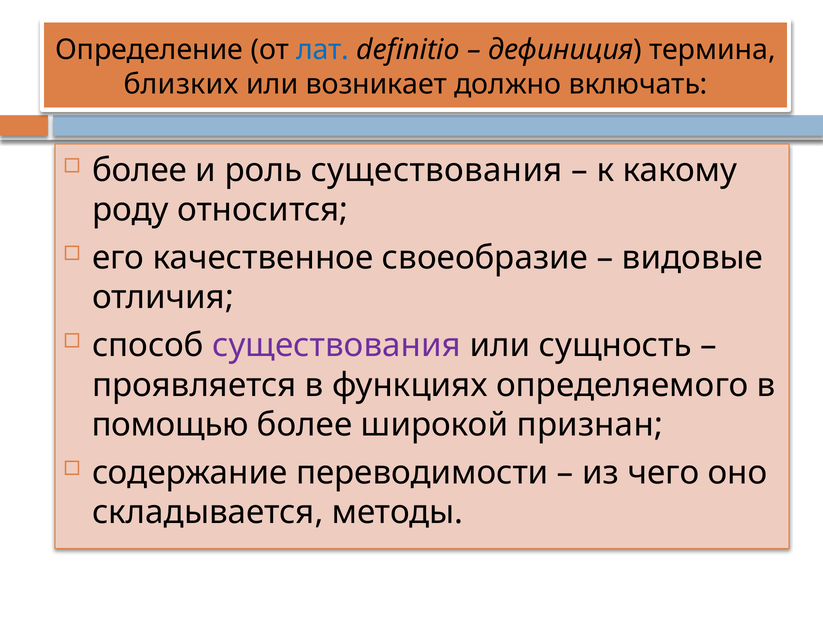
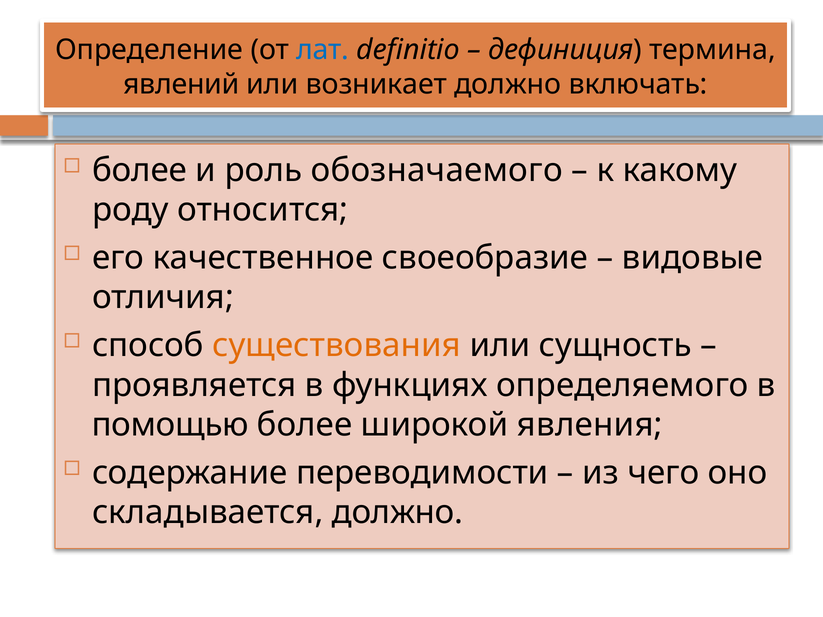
близких: близких -> явлений
роль существования: существования -> обозначаемого
существования at (337, 345) colour: purple -> orange
признан: признан -> явления
складывается методы: методы -> должно
